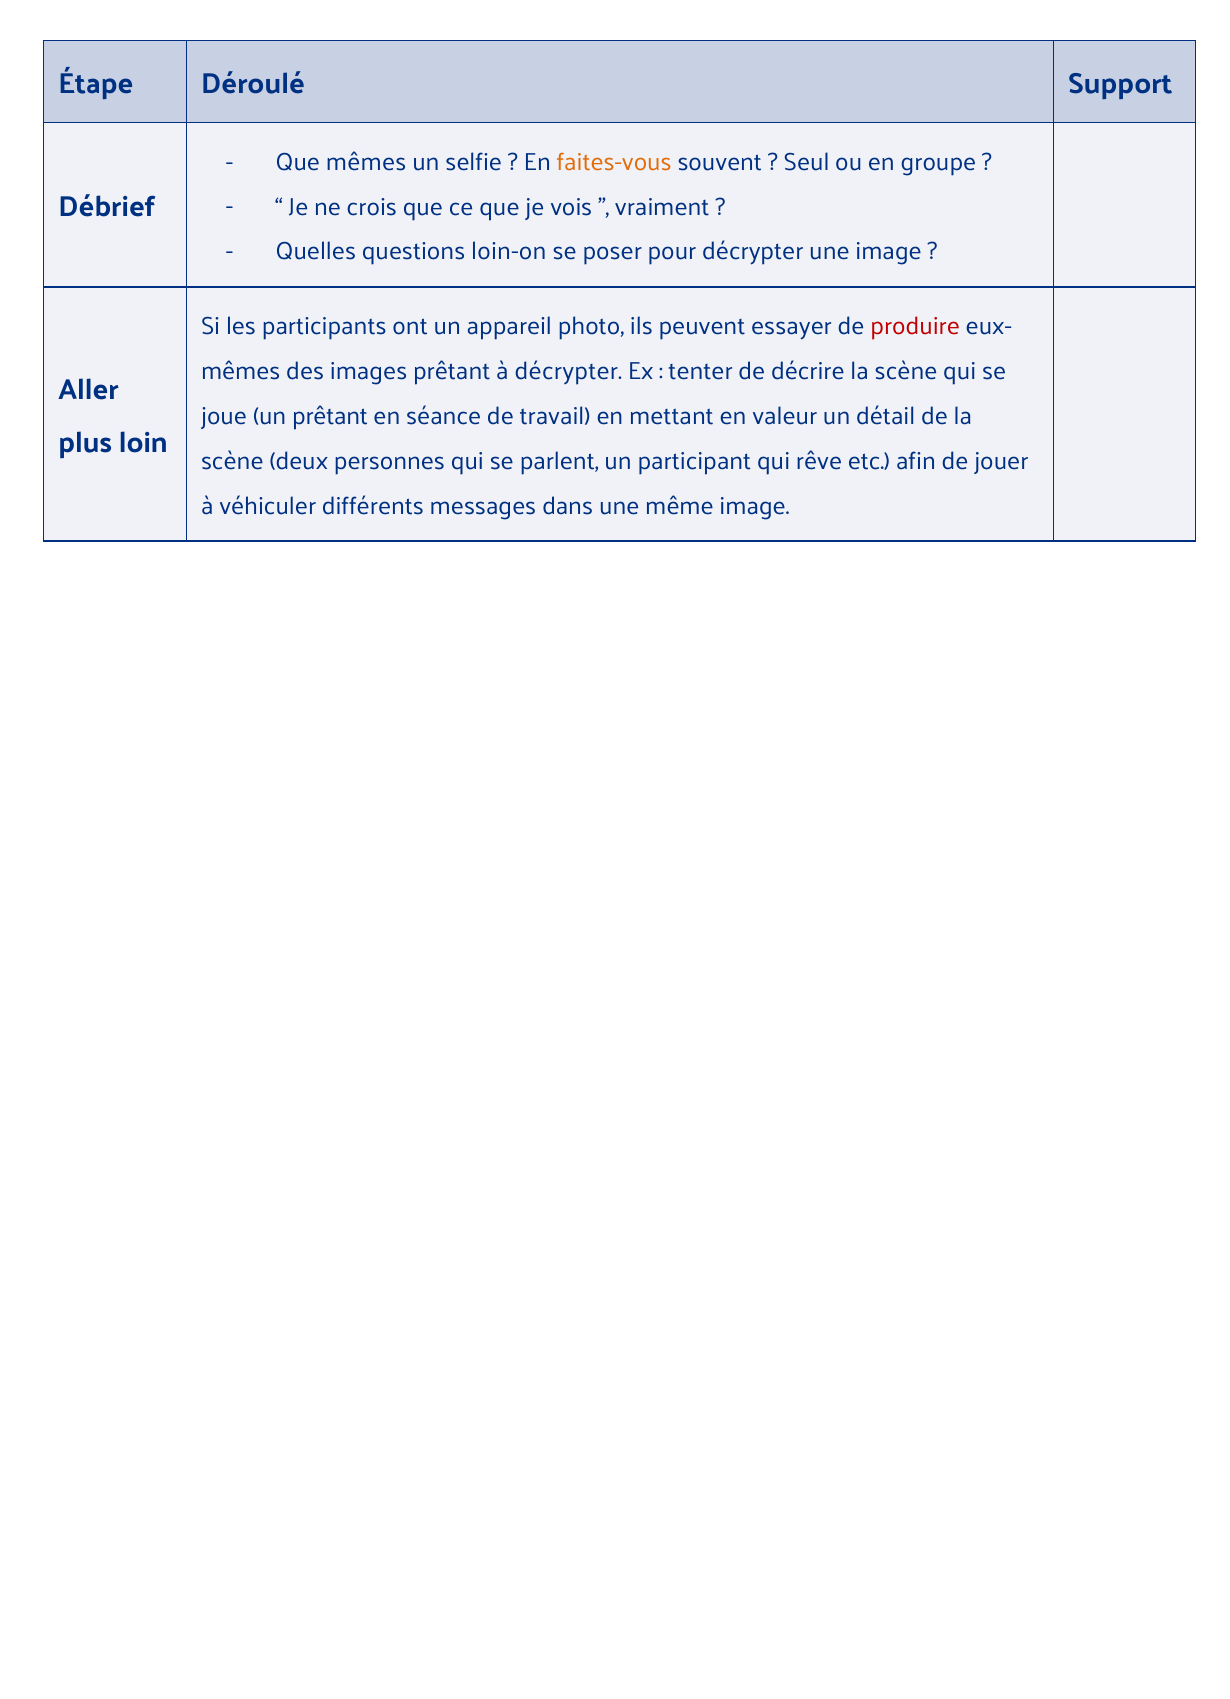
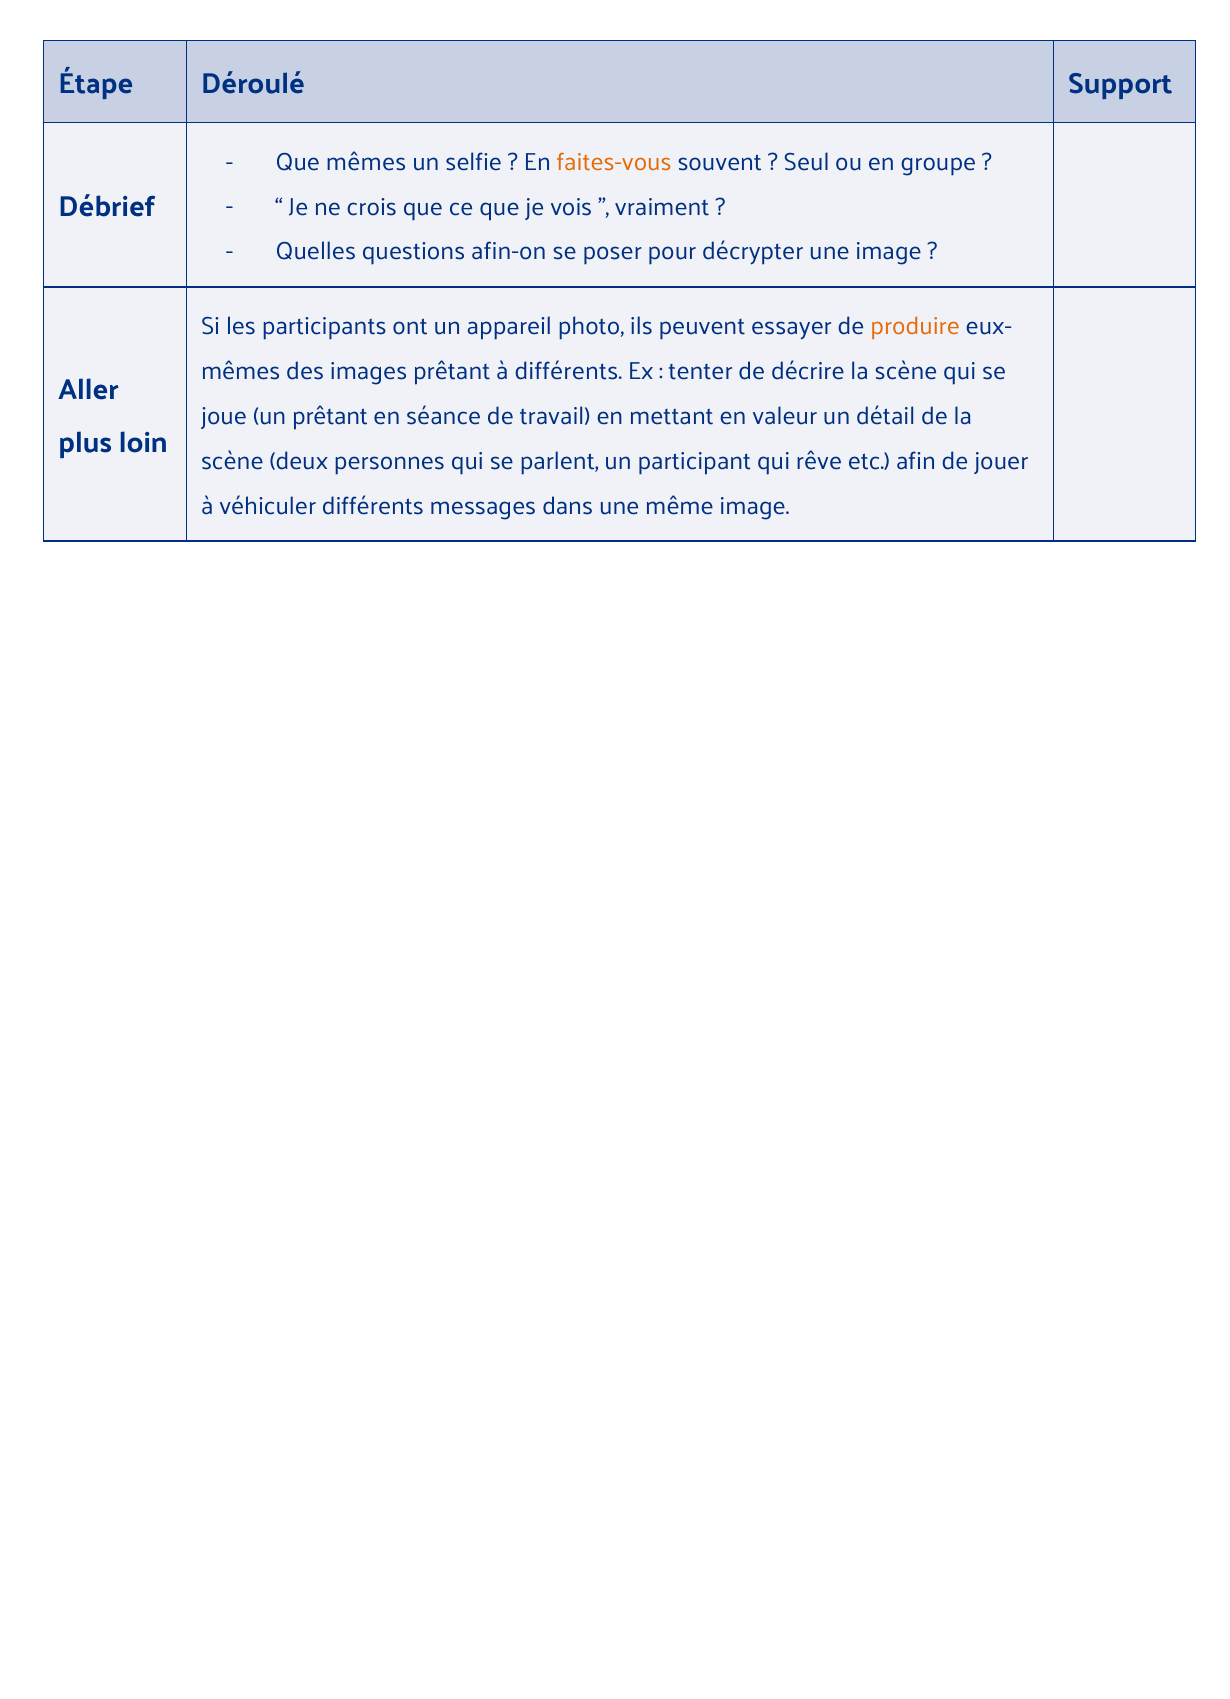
loin-on: loin-on -> afin-on
produire colour: red -> orange
à décrypter: décrypter -> différents
